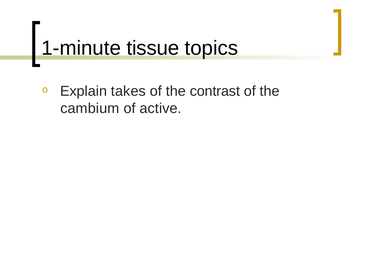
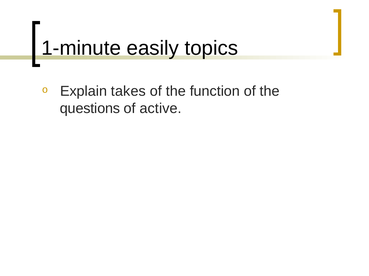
tissue: tissue -> easily
contrast: contrast -> function
cambium: cambium -> questions
